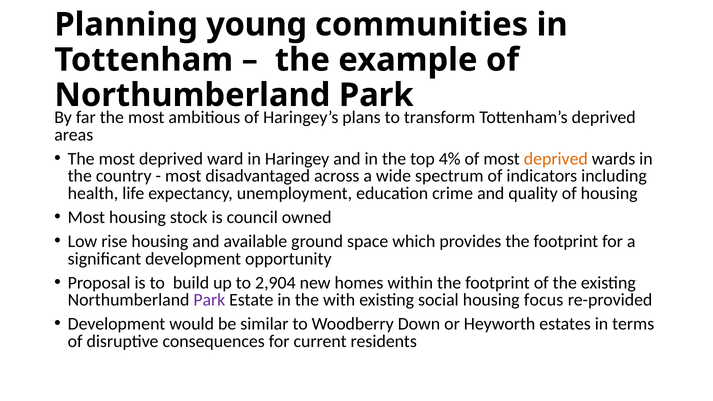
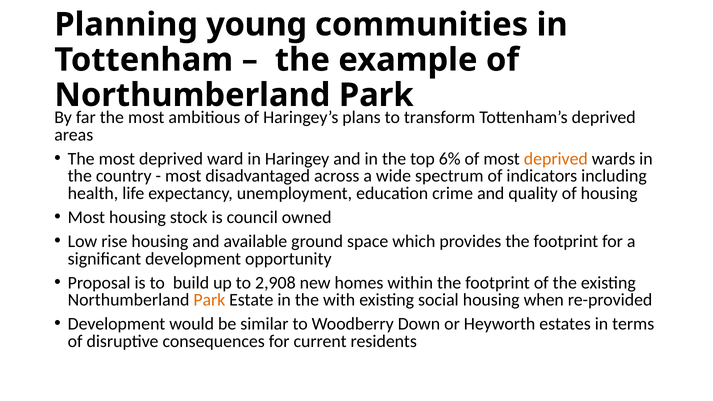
4%: 4% -> 6%
2,904: 2,904 -> 2,908
Park at (209, 300) colour: purple -> orange
focus: focus -> when
